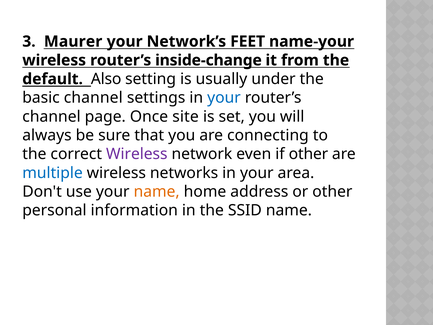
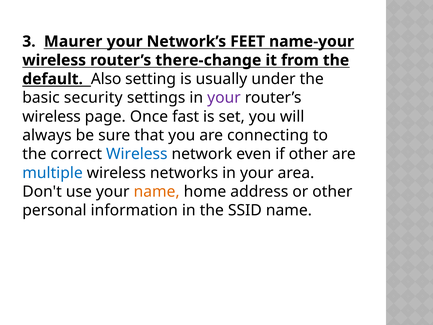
inside-change: inside-change -> there-change
basic channel: channel -> security
your at (224, 98) colour: blue -> purple
channel at (51, 116): channel -> wireless
site: site -> fast
Wireless at (137, 154) colour: purple -> blue
